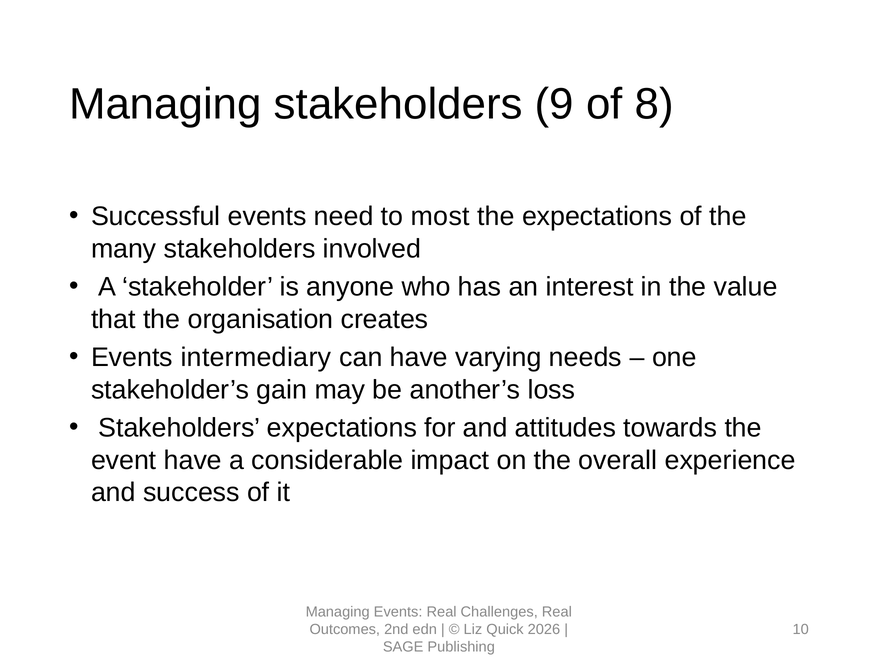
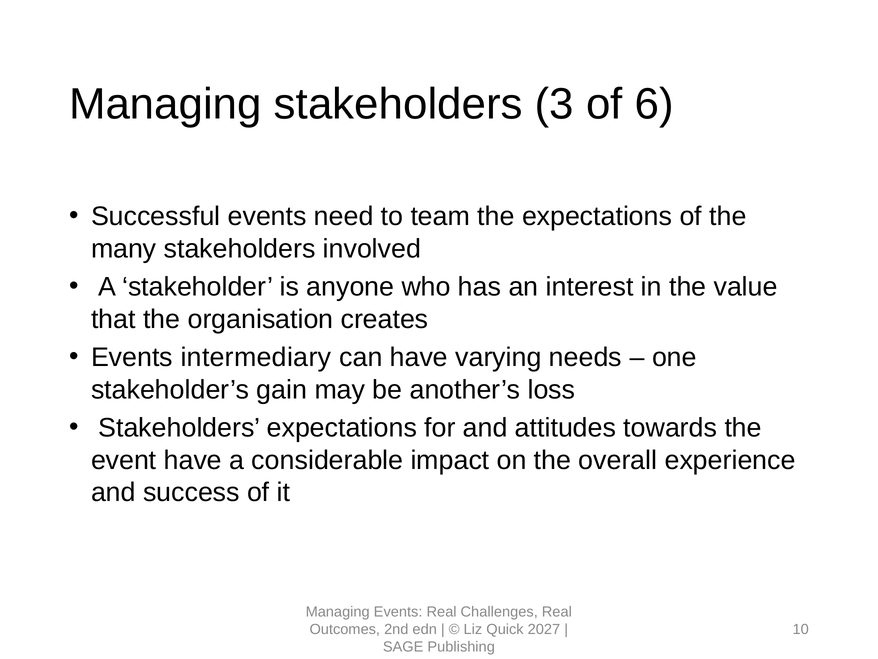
9: 9 -> 3
8: 8 -> 6
most: most -> team
2026: 2026 -> 2027
